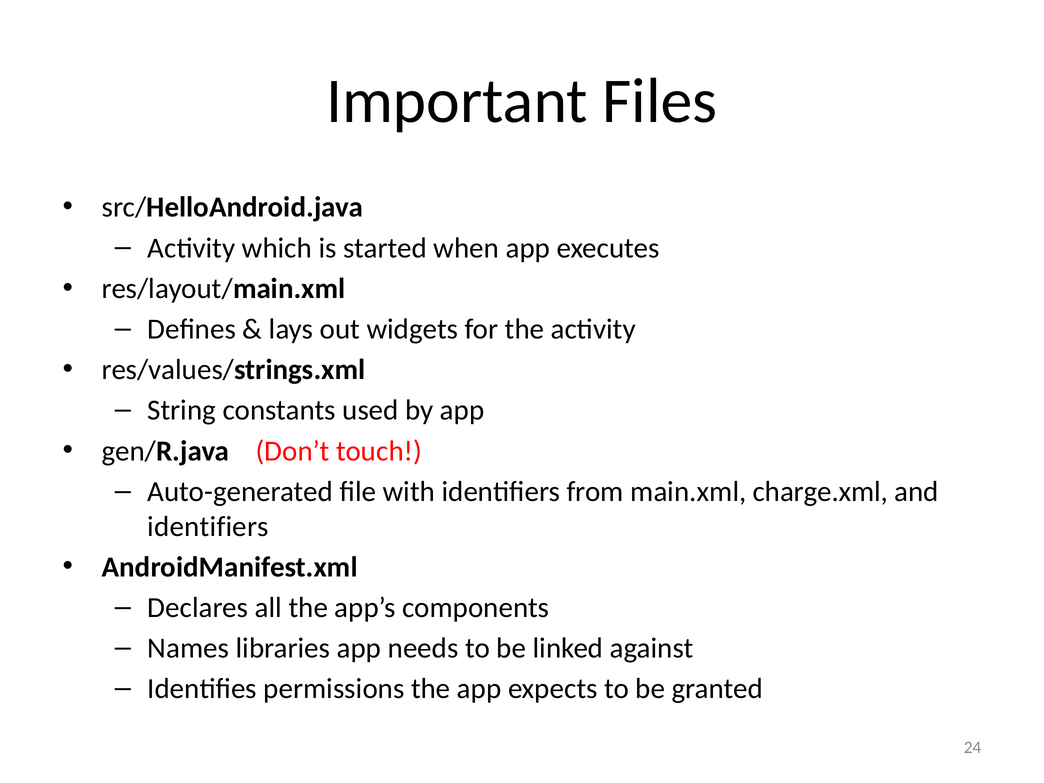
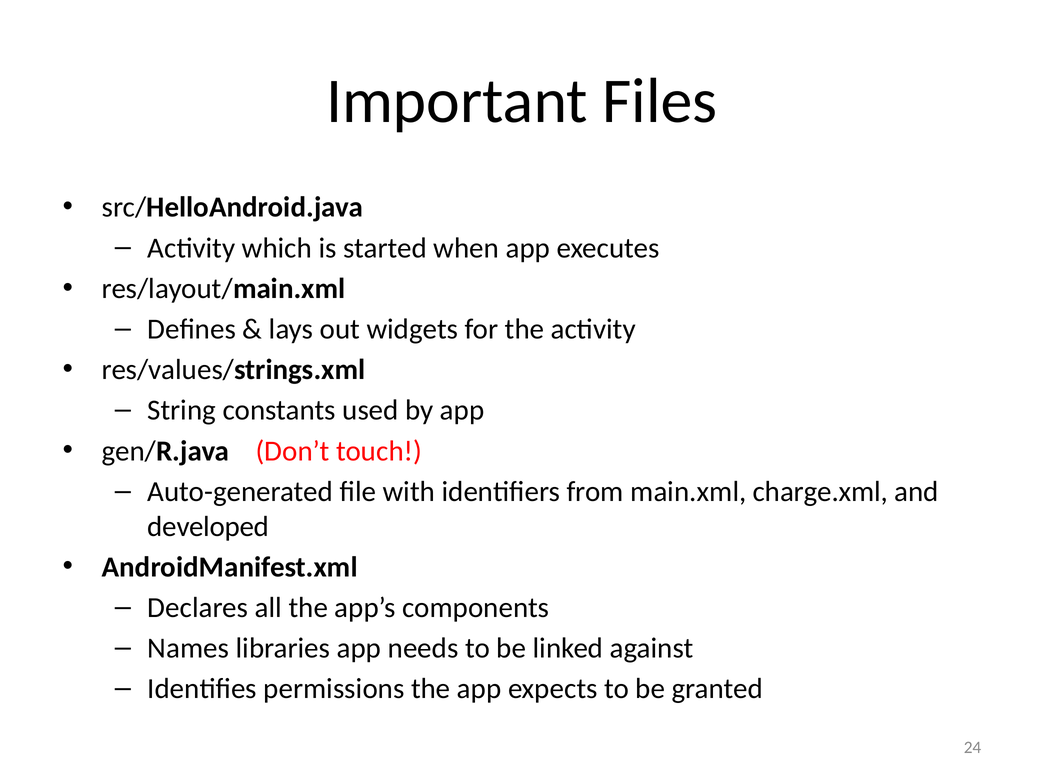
identifiers at (208, 526): identifiers -> developed
